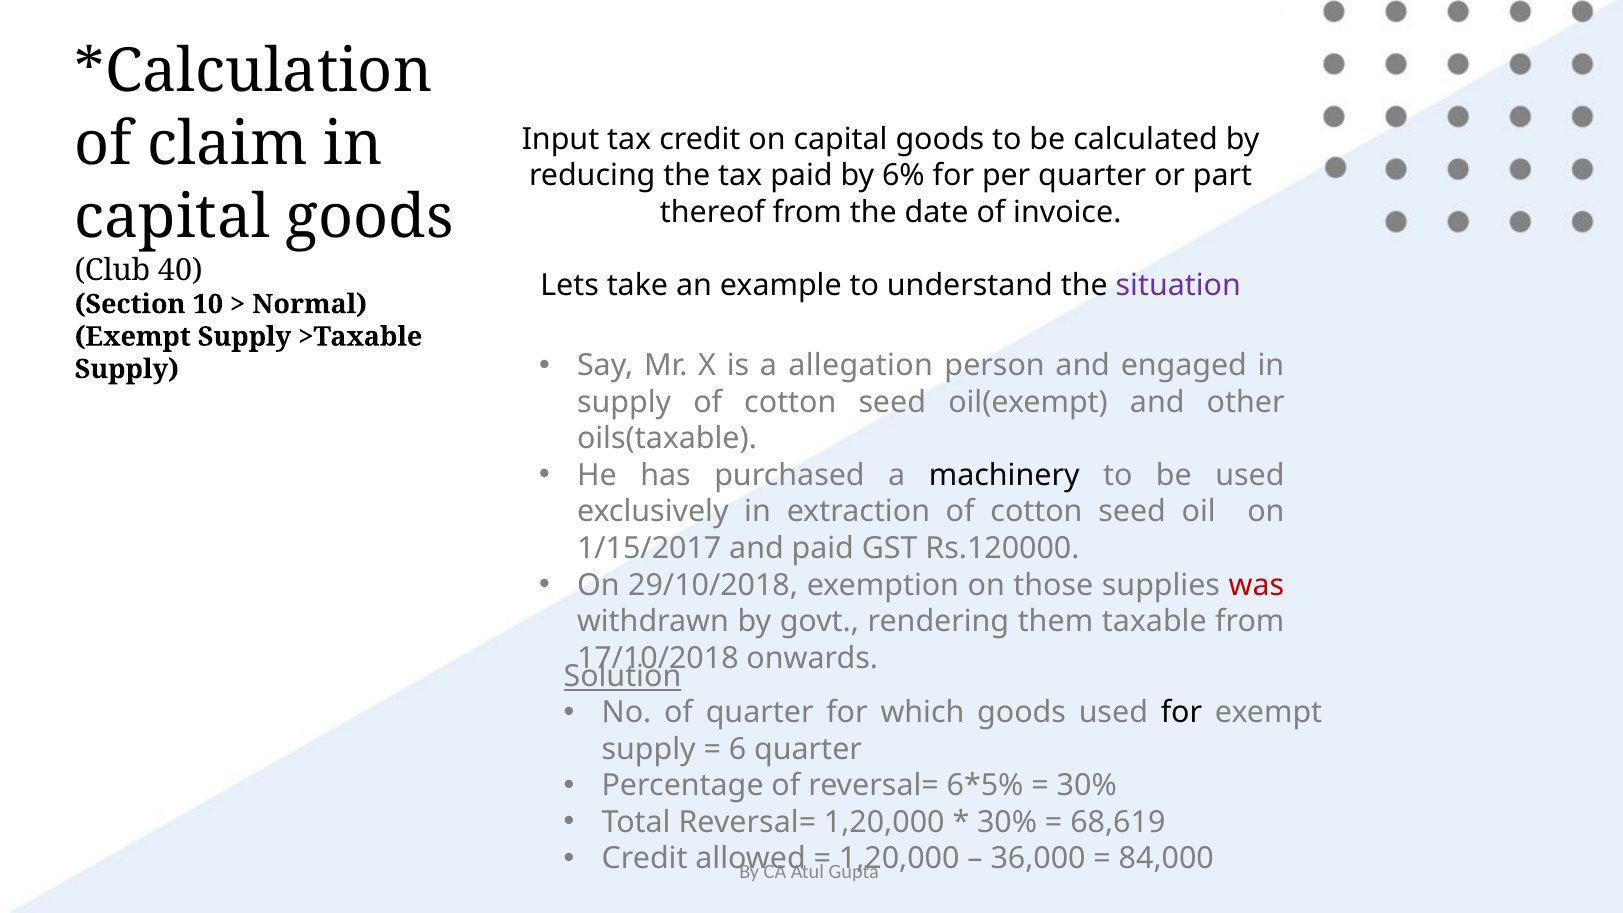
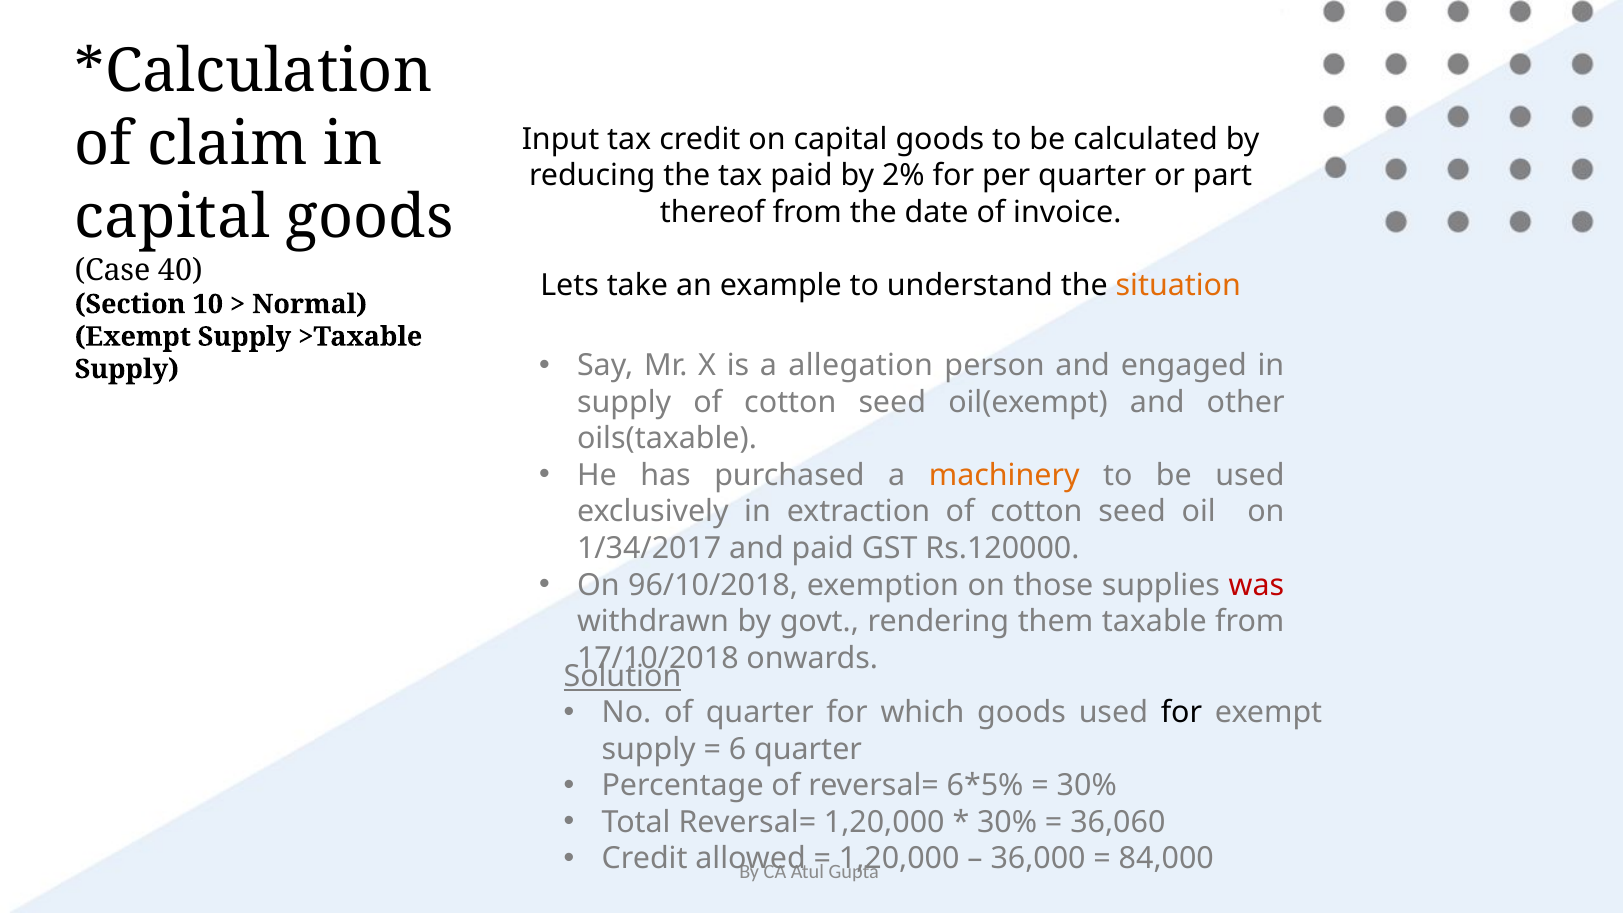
6%: 6% -> 2%
Club: Club -> Case
situation colour: purple -> orange
machinery colour: black -> orange
1/15/2017: 1/15/2017 -> 1/34/2017
29/10/2018: 29/10/2018 -> 96/10/2018
68,619: 68,619 -> 36,060
